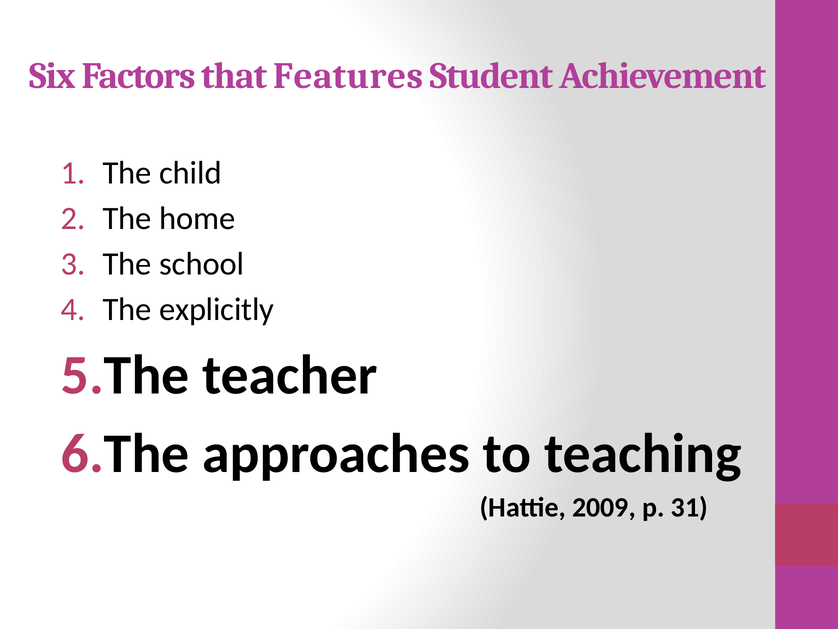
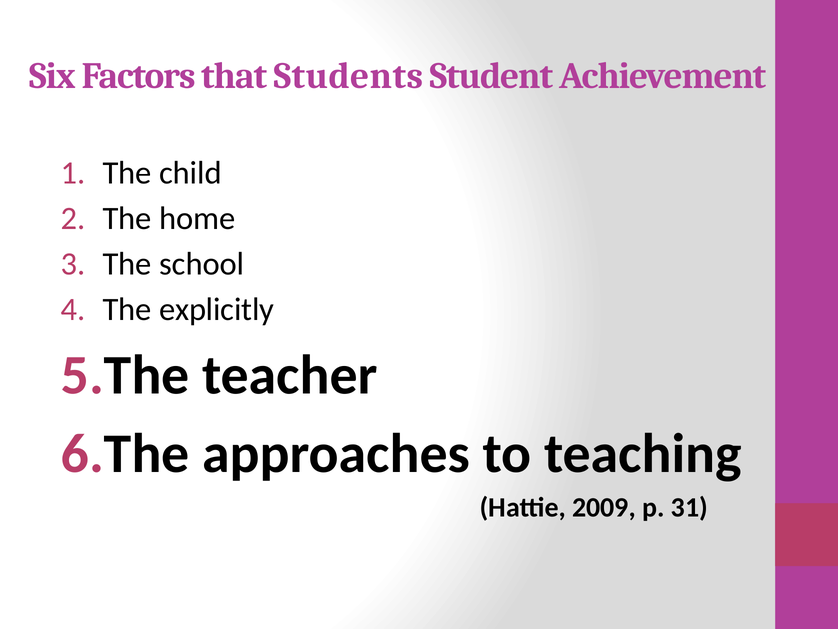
Features: Features -> Students
